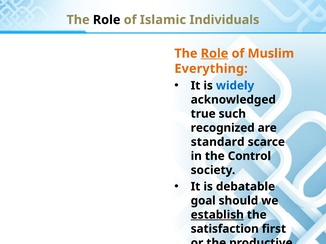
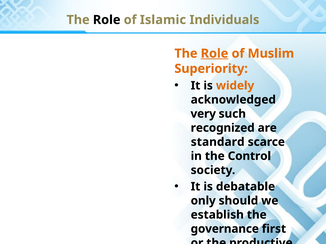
Everything: Everything -> Superiority
widely colour: blue -> orange
true: true -> very
goal: goal -> only
establish underline: present -> none
satisfaction: satisfaction -> governance
